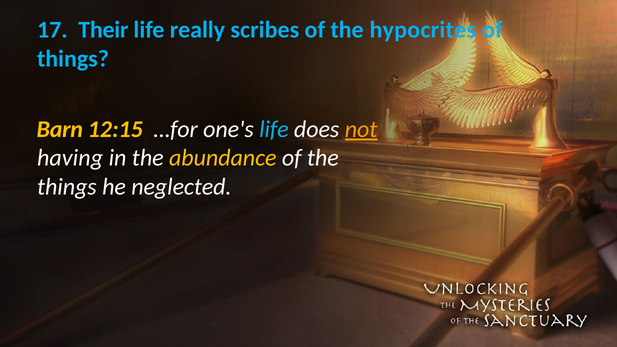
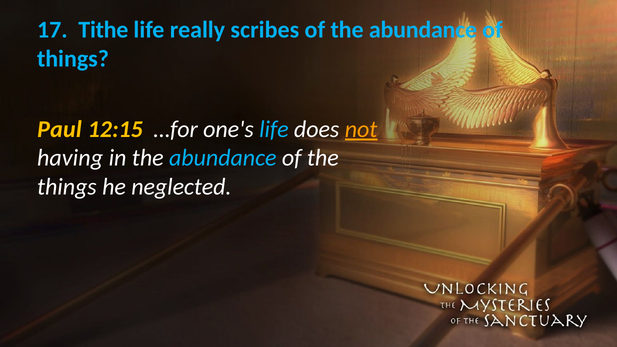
Their: Their -> Tithe
of the hypocrites: hypocrites -> abundance
Barn: Barn -> Paul
abundance at (223, 158) colour: yellow -> light blue
